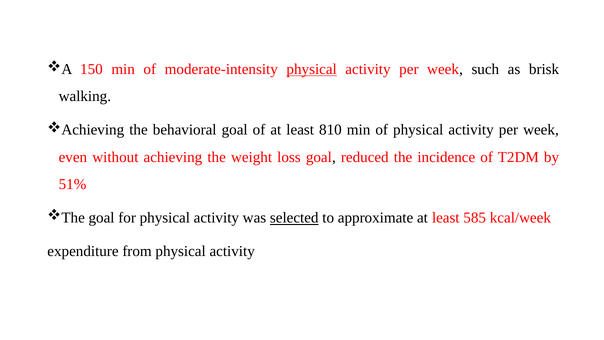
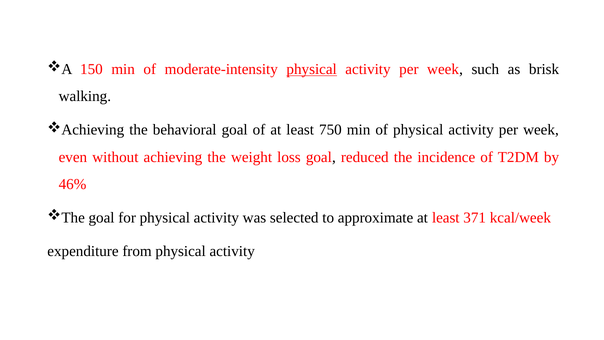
810: 810 -> 750
51%: 51% -> 46%
selected underline: present -> none
585: 585 -> 371
